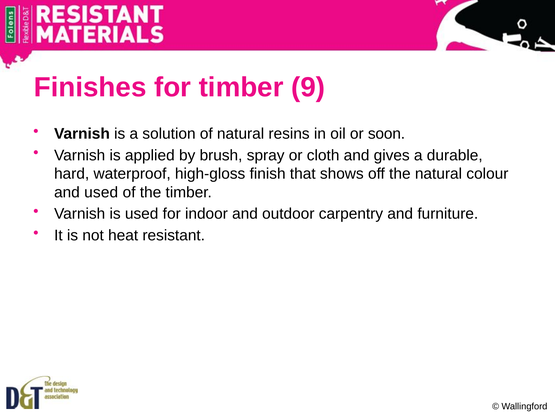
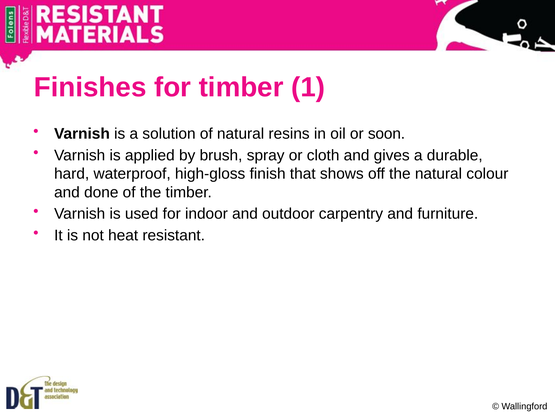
9: 9 -> 1
and used: used -> done
